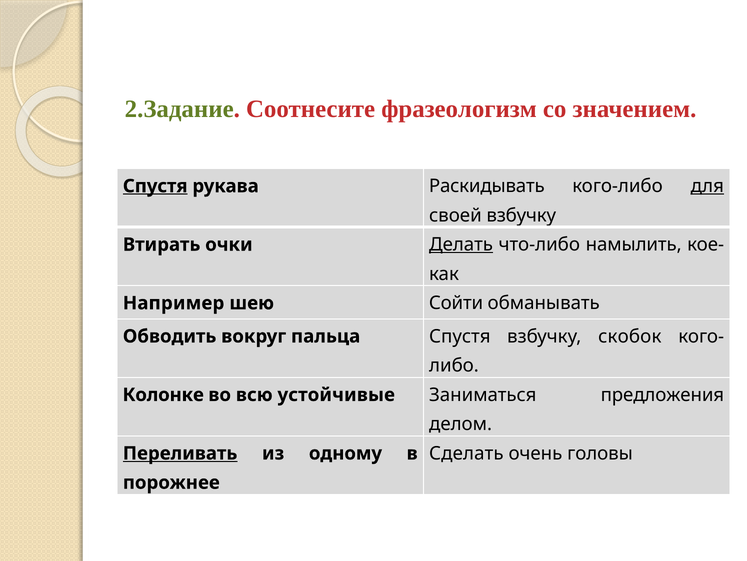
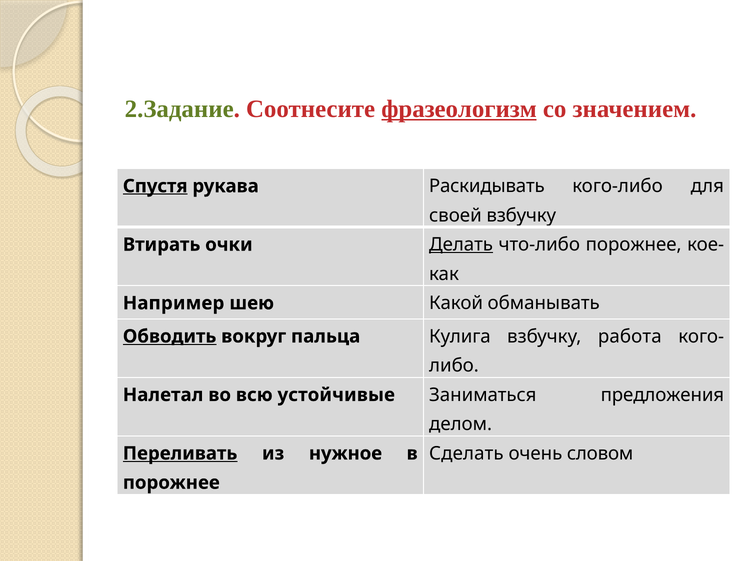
фразеологизм underline: none -> present
для underline: present -> none
что-либо намылить: намылить -> порожнее
Сойти: Сойти -> Какой
Обводить underline: none -> present
пальца Спустя: Спустя -> Кулига
скобок: скобок -> работа
Колонке: Колонке -> Налетал
головы: головы -> словом
одному: одному -> нужное
